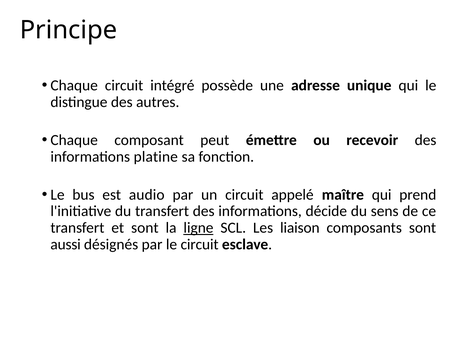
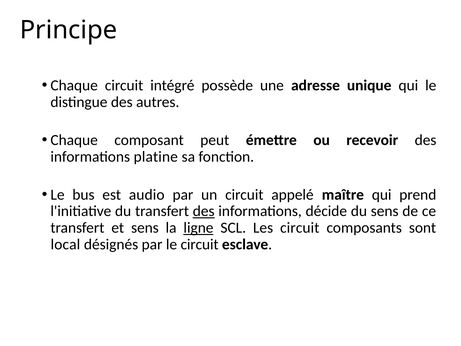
des at (204, 211) underline: none -> present
et sont: sont -> sens
Les liaison: liaison -> circuit
aussi: aussi -> local
